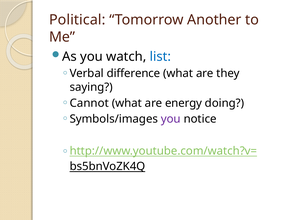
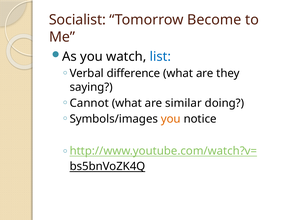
Political: Political -> Socialist
Another: Another -> Become
energy: energy -> similar
you at (171, 119) colour: purple -> orange
